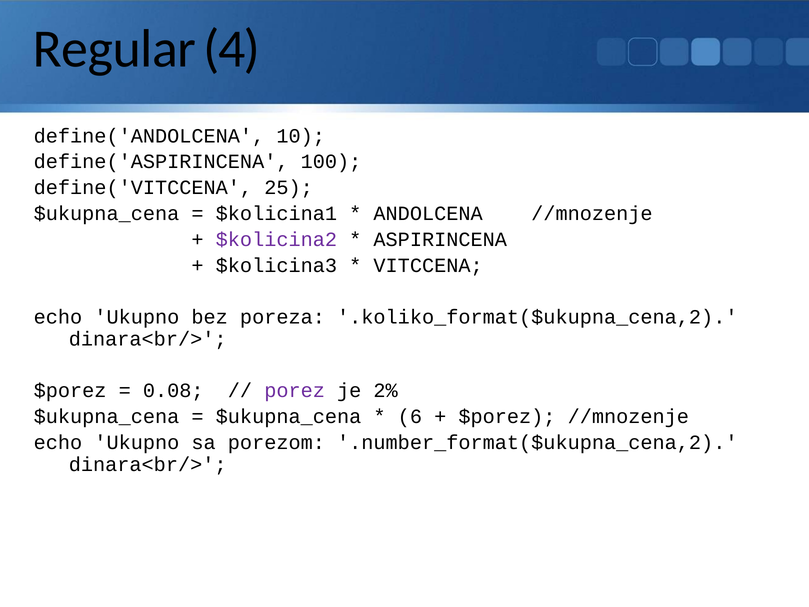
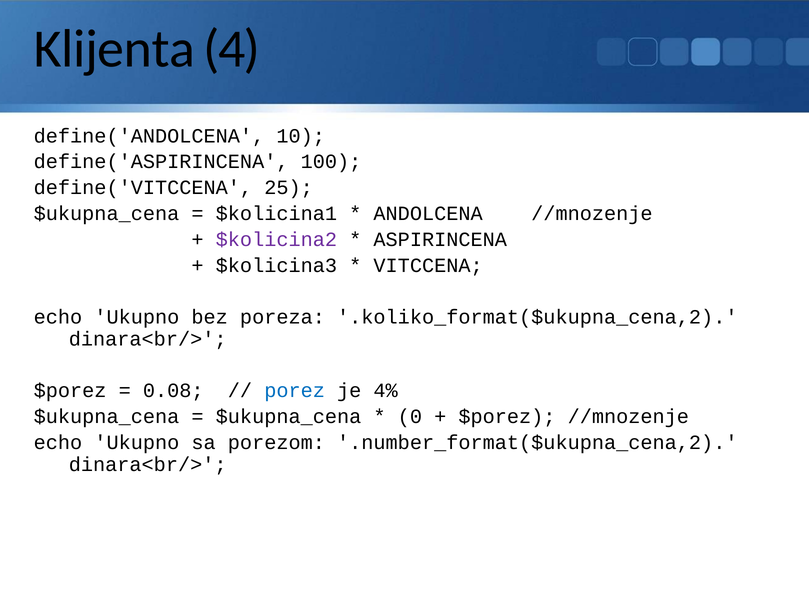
Regular: Regular -> Klijenta
porez colour: purple -> blue
2%: 2% -> 4%
6: 6 -> 0
